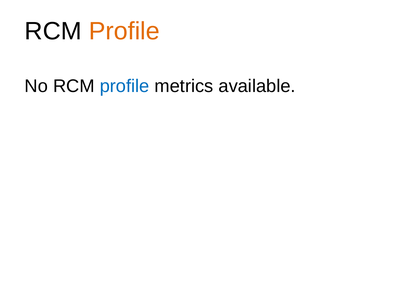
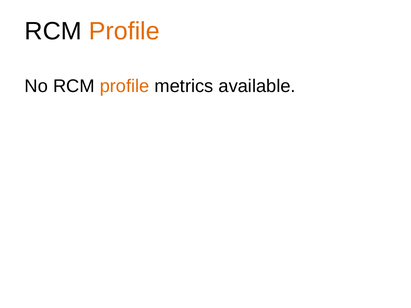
profile at (125, 86) colour: blue -> orange
